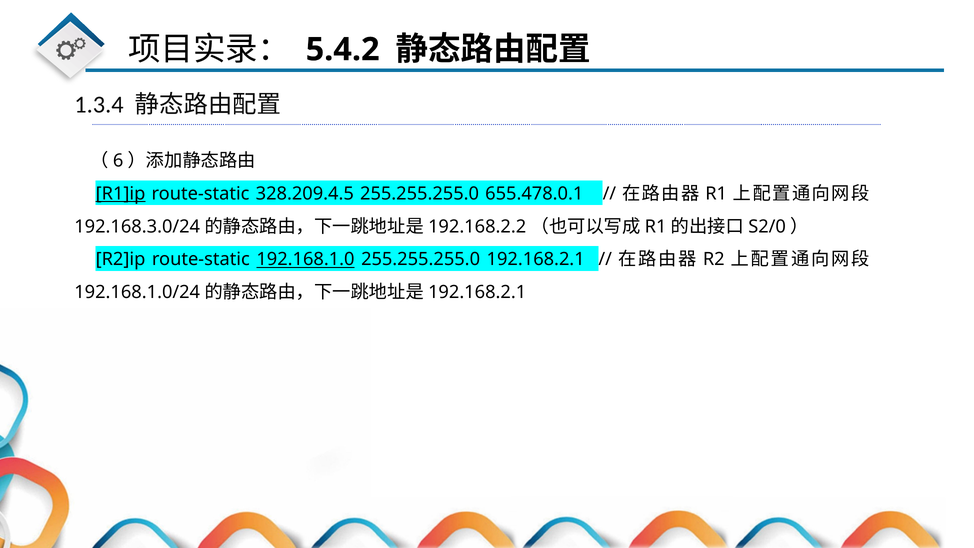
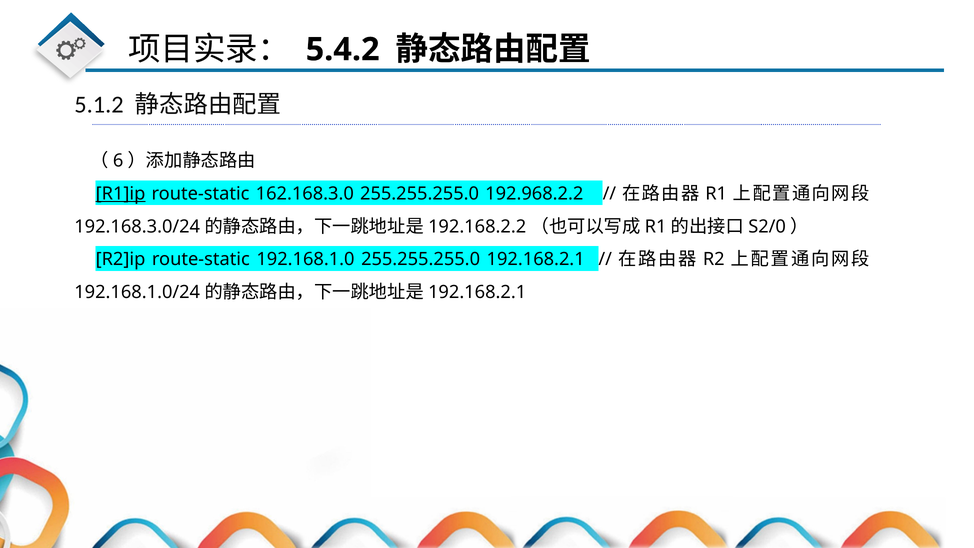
1.3.4: 1.3.4 -> 5.1.2
328.209.4.5: 328.209.4.5 -> 162.168.3.0
655.478.0.1: 655.478.0.1 -> 192.968.2.2
192.168.1.0 underline: present -> none
